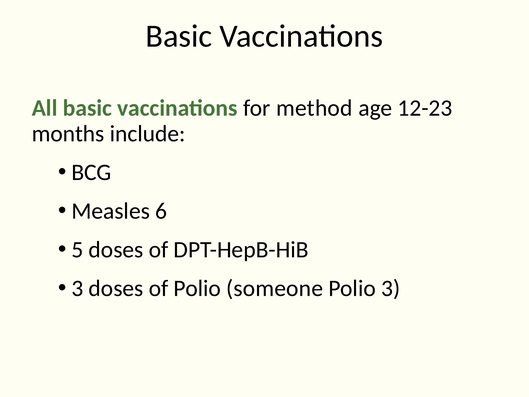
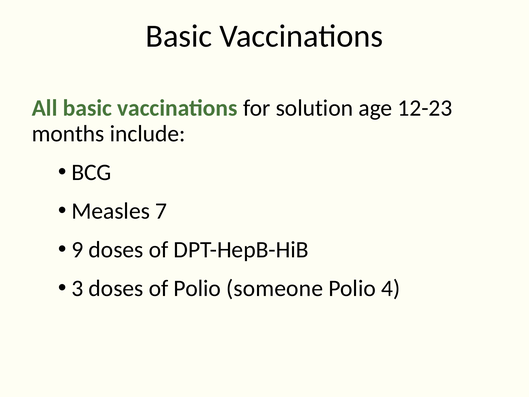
method: method -> solution
6: 6 -> 7
5: 5 -> 9
Polio 3: 3 -> 4
